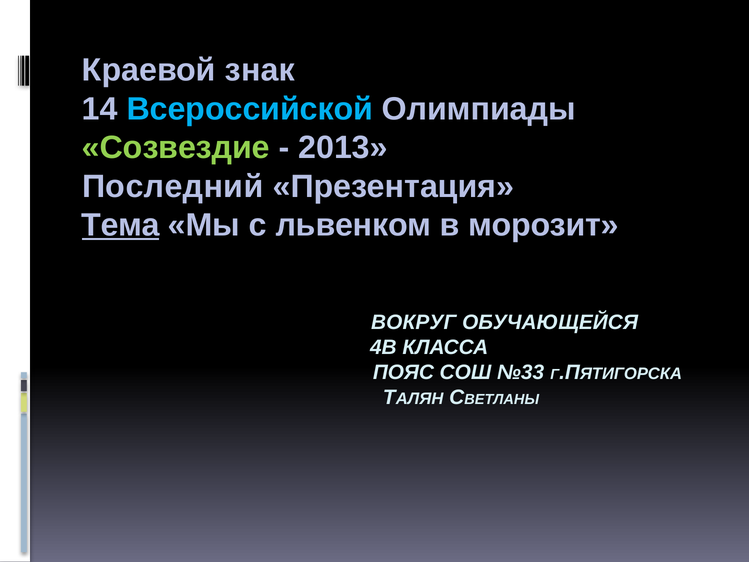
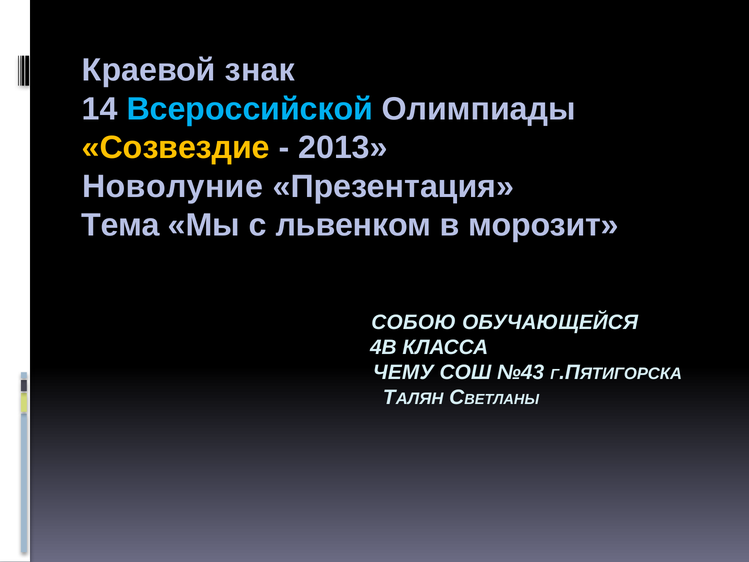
Созвездие colour: light green -> yellow
Последний: Последний -> Новолуние
Тема underline: present -> none
ВОКРУГ: ВОКРУГ -> СОБОЮ
ПОЯС: ПОЯС -> ЧЕМУ
№33: №33 -> №43
